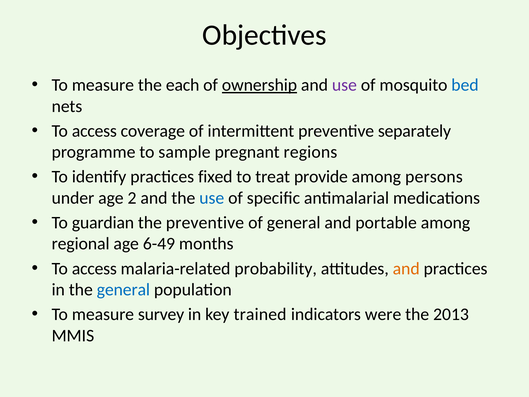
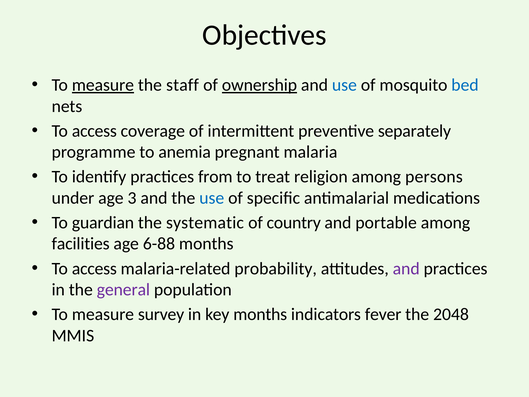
measure at (103, 85) underline: none -> present
each: each -> staff
use at (344, 85) colour: purple -> blue
sample: sample -> anemia
regions: regions -> malaria
fixed: fixed -> from
provide: provide -> religion
2: 2 -> 3
the preventive: preventive -> systematic
of general: general -> country
regional: regional -> facilities
6-49: 6-49 -> 6-88
and at (406, 268) colour: orange -> purple
general at (123, 290) colour: blue -> purple
key trained: trained -> months
were: were -> fever
2013: 2013 -> 2048
